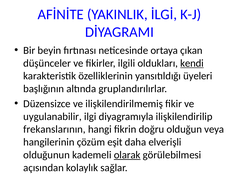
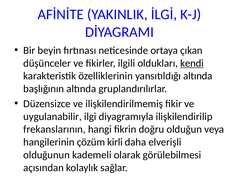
yansıtıldığı üyeleri: üyeleri -> altında
eşit: eşit -> kirli
olarak underline: present -> none
